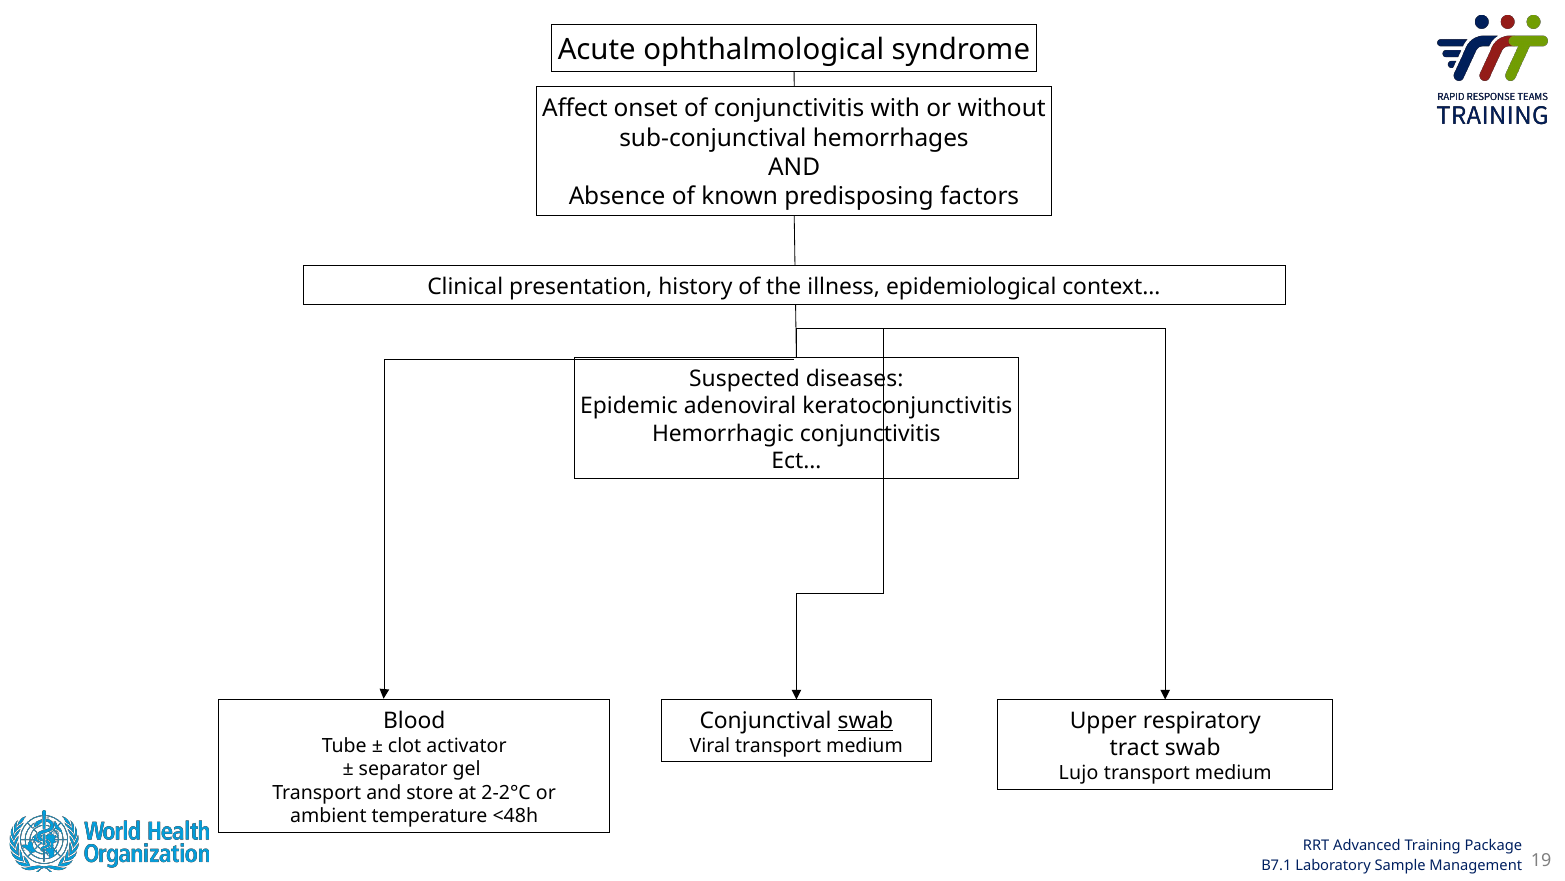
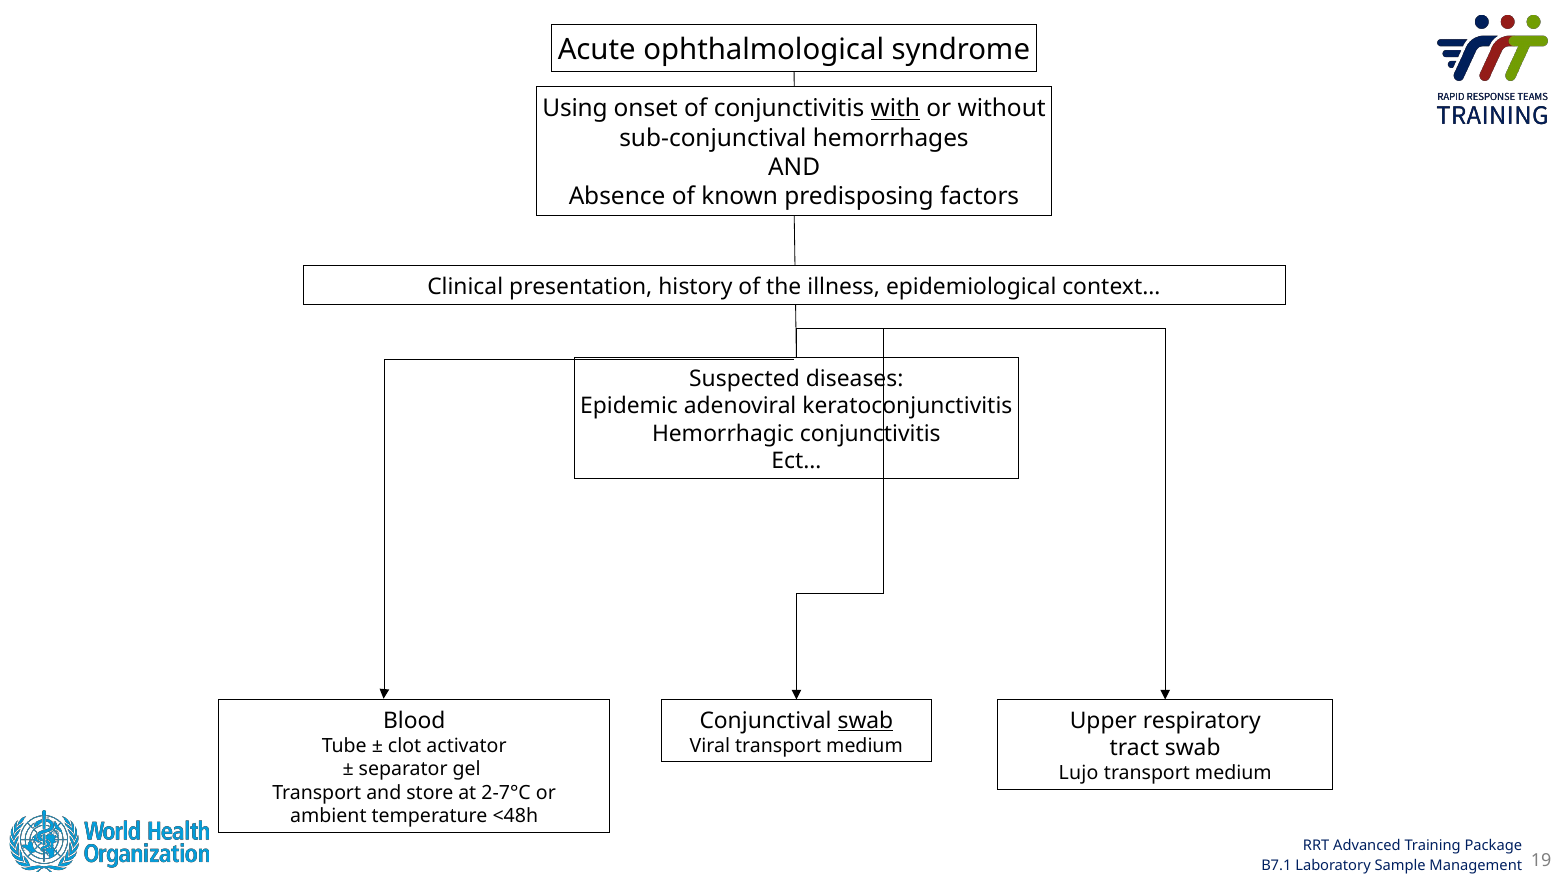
Affect: Affect -> Using
with underline: none -> present
2-2°C: 2-2°C -> 2-7°C
